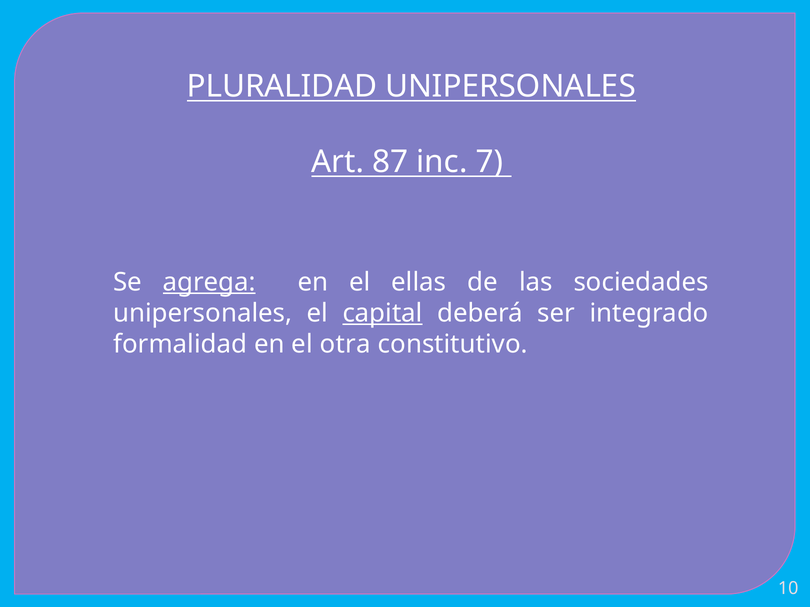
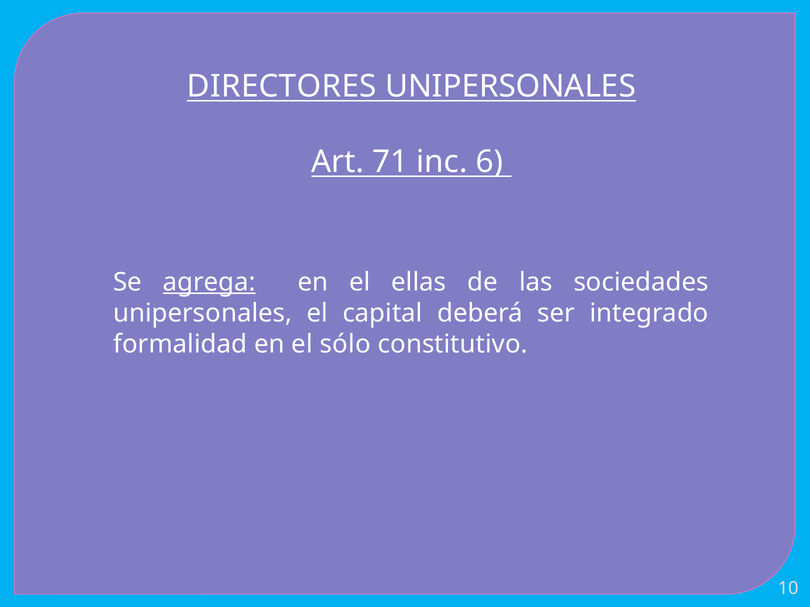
PLURALIDAD: PLURALIDAD -> DIRECTORES
87: 87 -> 71
7: 7 -> 6
capital underline: present -> none
otra: otra -> sólo
